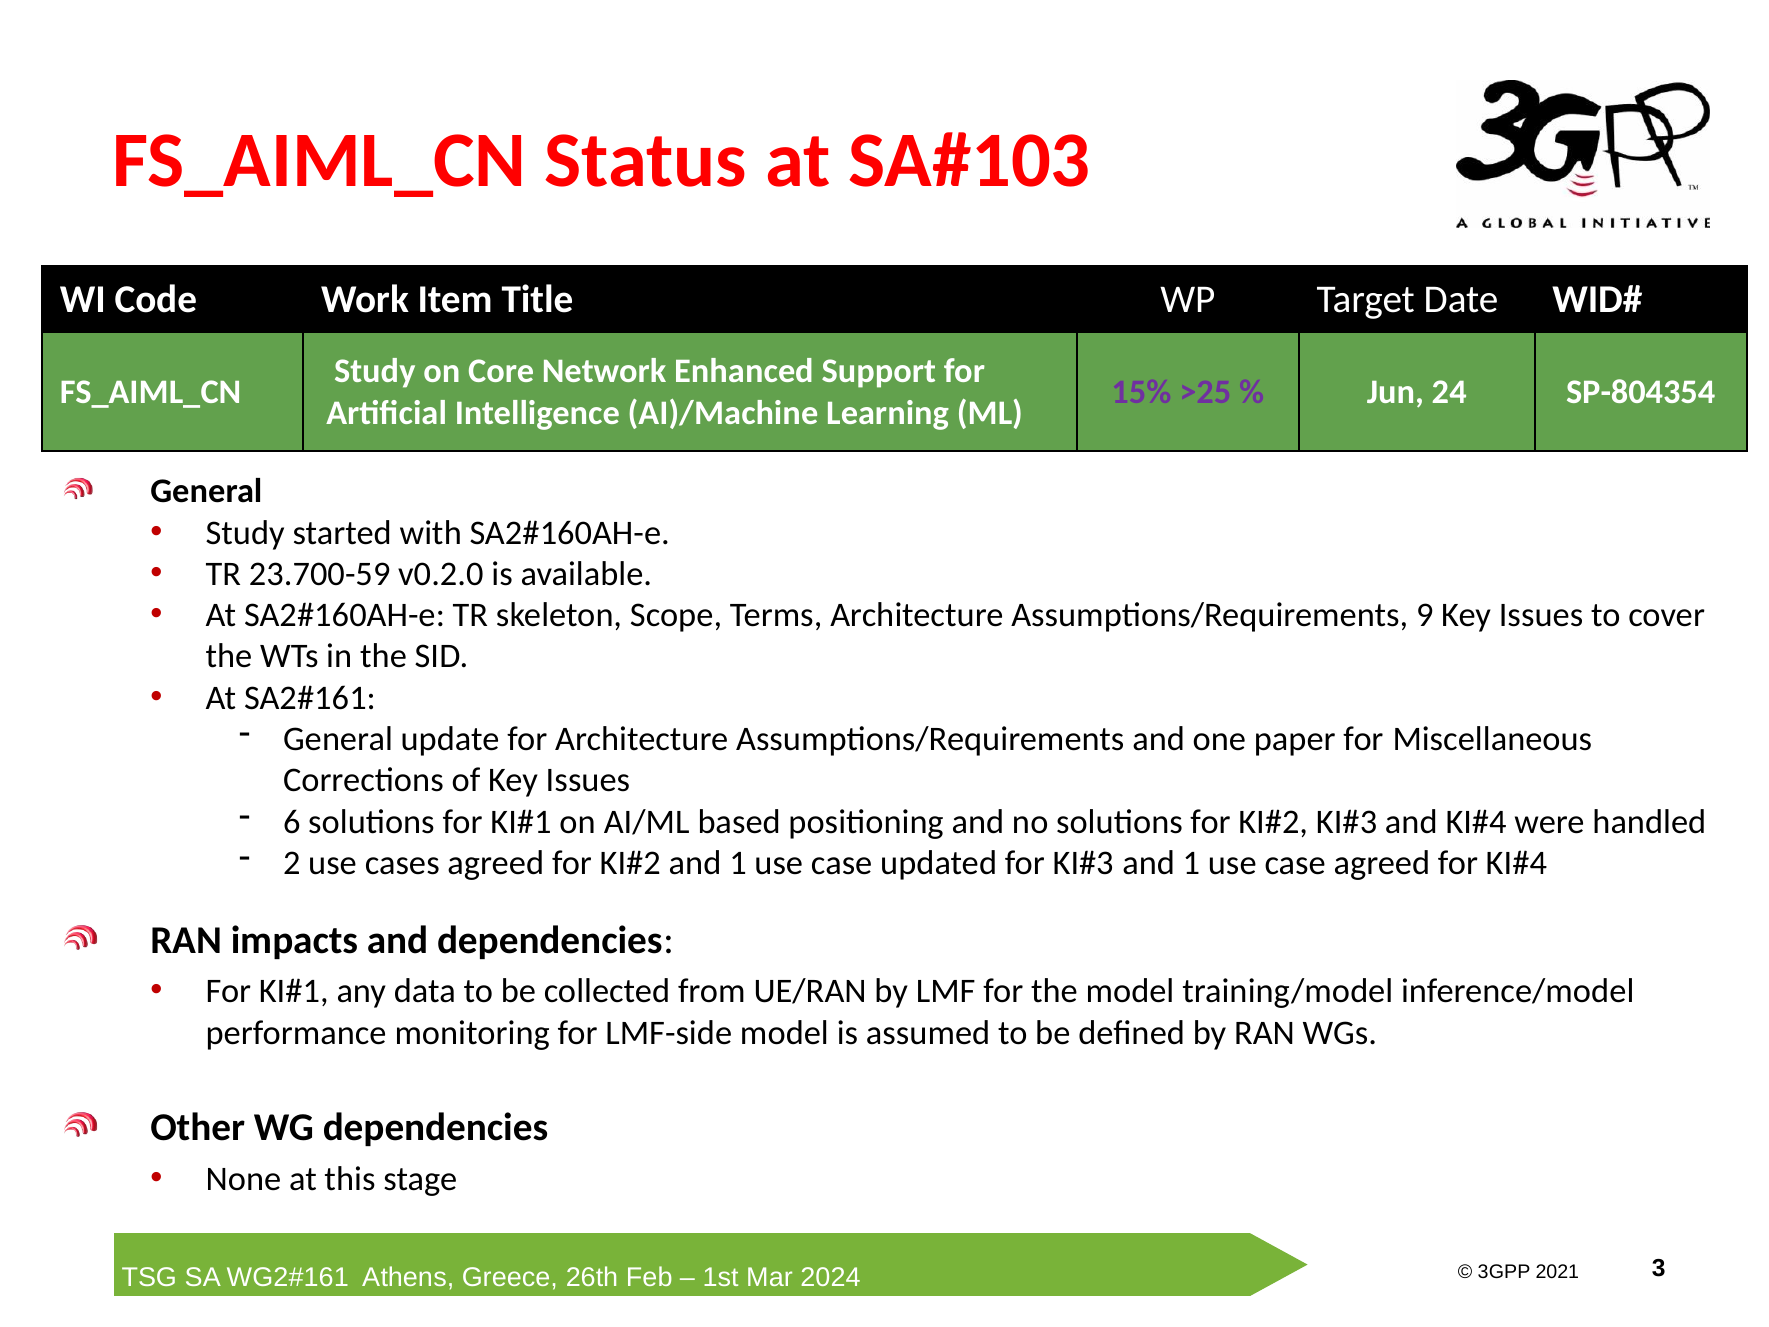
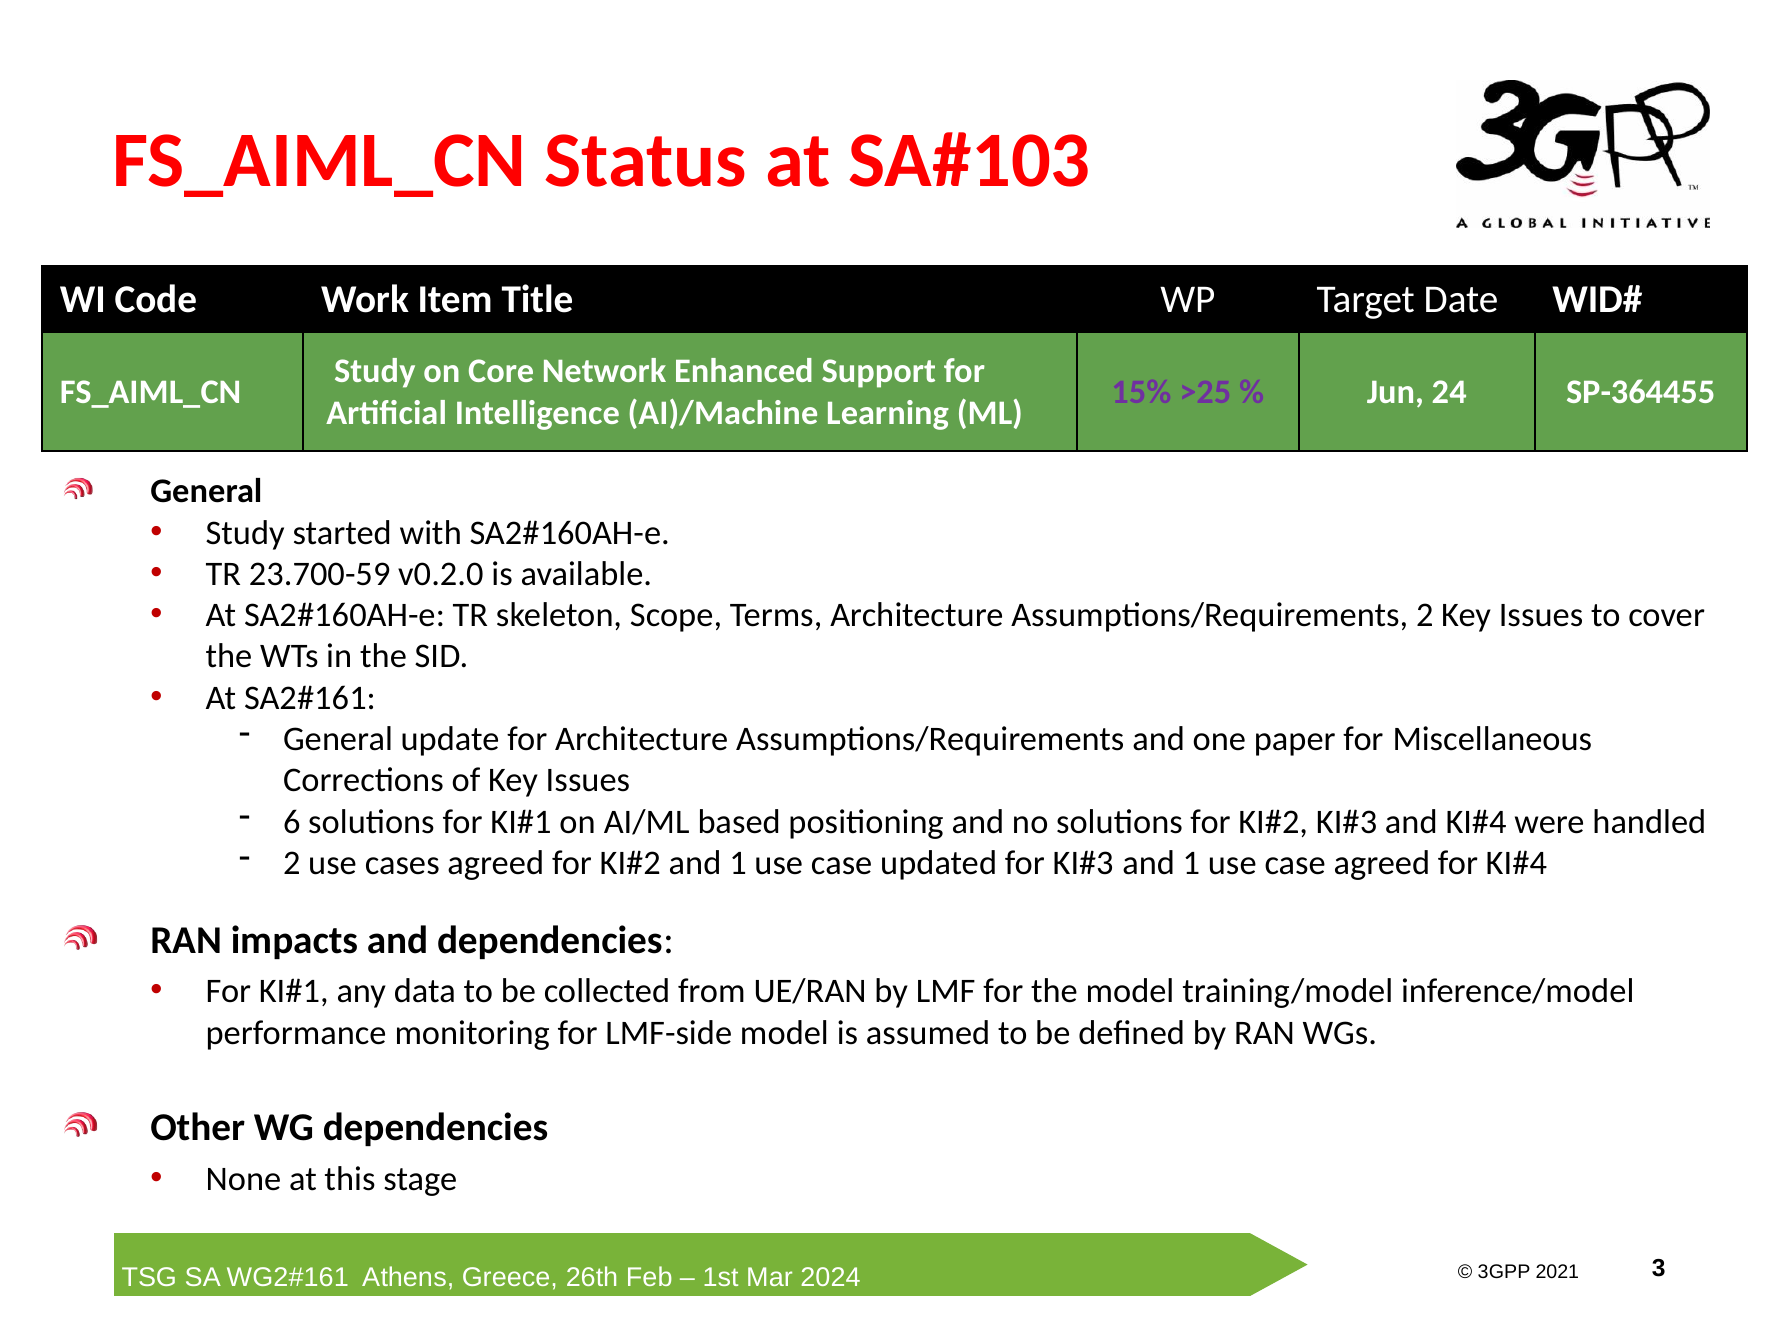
SP-804354: SP-804354 -> SP-364455
Assumptions/Requirements 9: 9 -> 2
